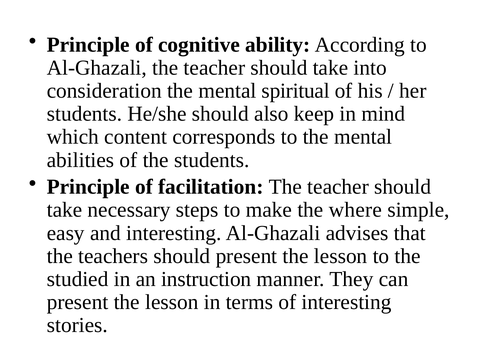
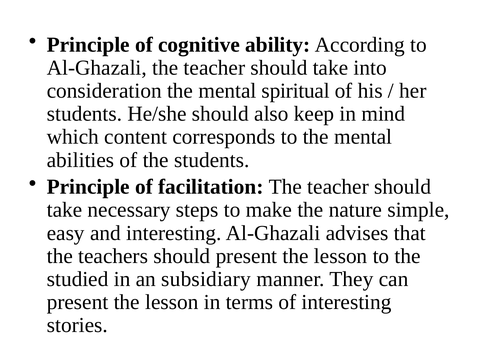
where: where -> nature
instruction: instruction -> subsidiary
